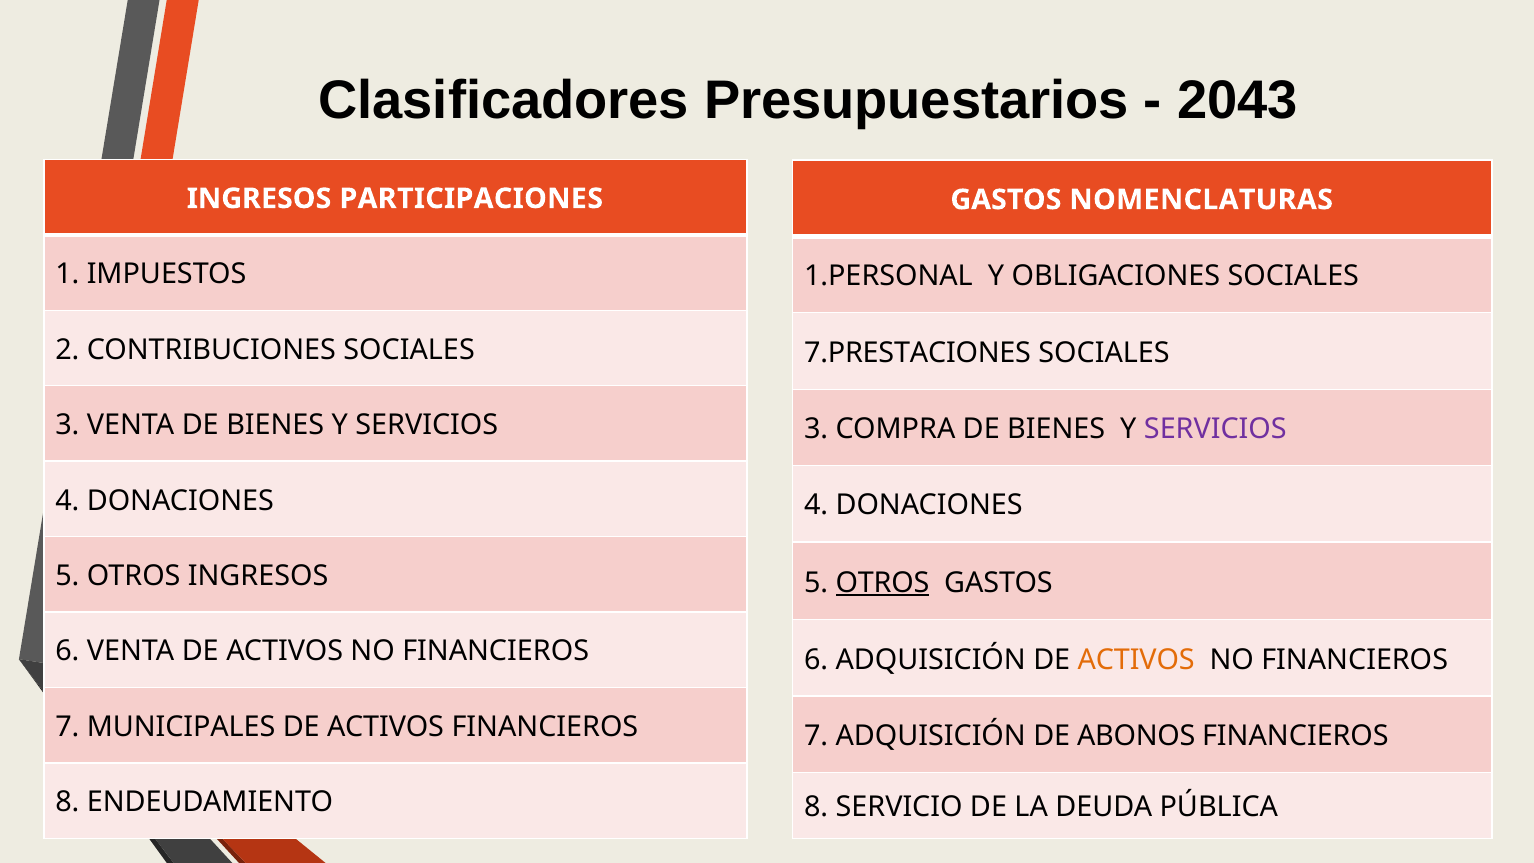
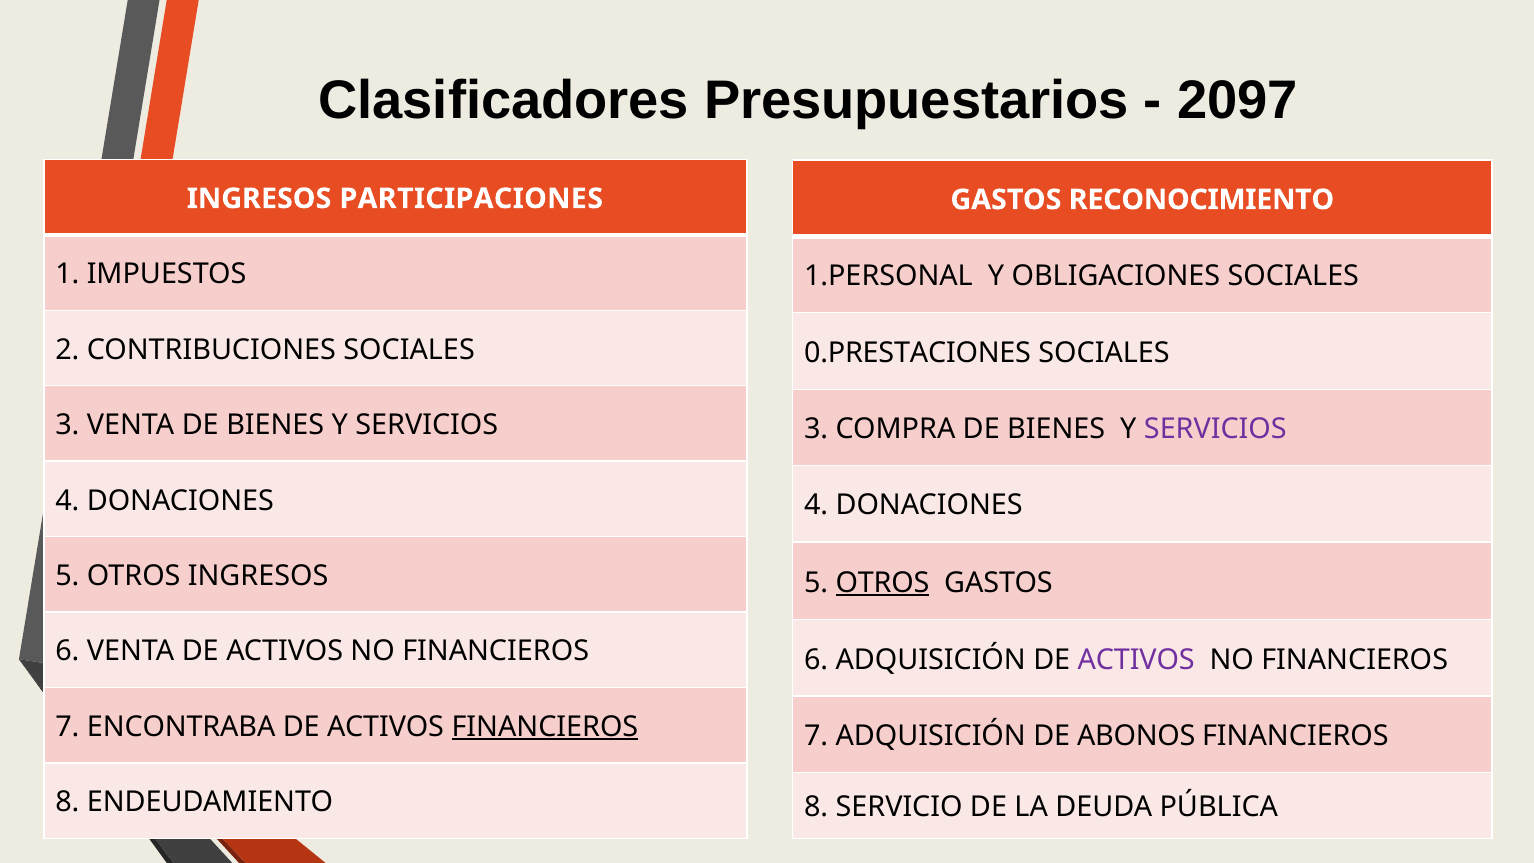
2043: 2043 -> 2097
NOMENCLATURAS: NOMENCLATURAS -> RECONOCIMIENTO
7.PRESTACIONES: 7.PRESTACIONES -> 0.PRESTACIONES
ACTIVOS at (1136, 659) colour: orange -> purple
MUNICIPALES: MUNICIPALES -> ENCONTRABA
FINANCIEROS at (545, 727) underline: none -> present
